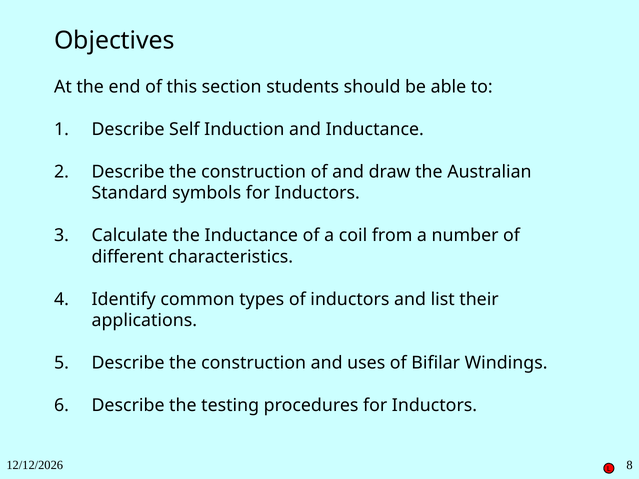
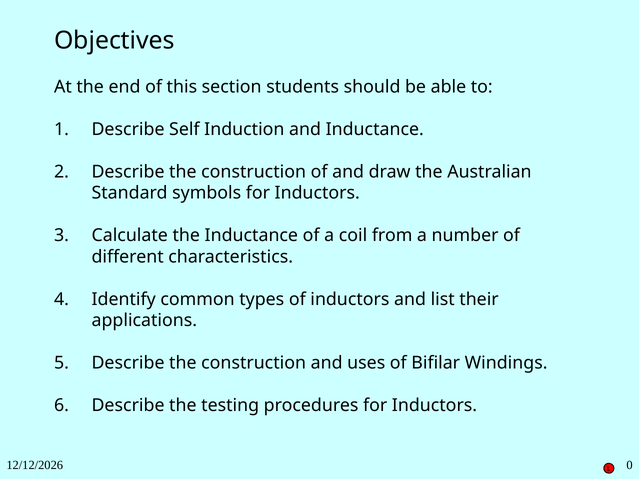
8: 8 -> 0
